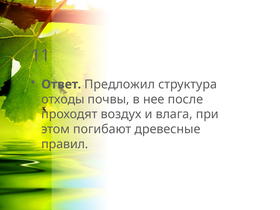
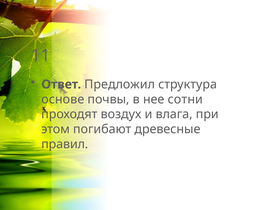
отходы: отходы -> основе
после: после -> сотни
